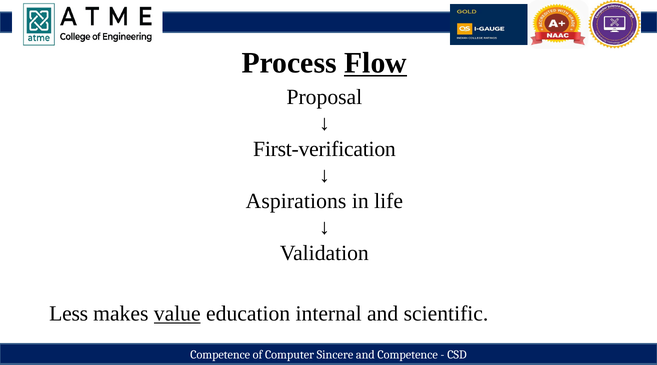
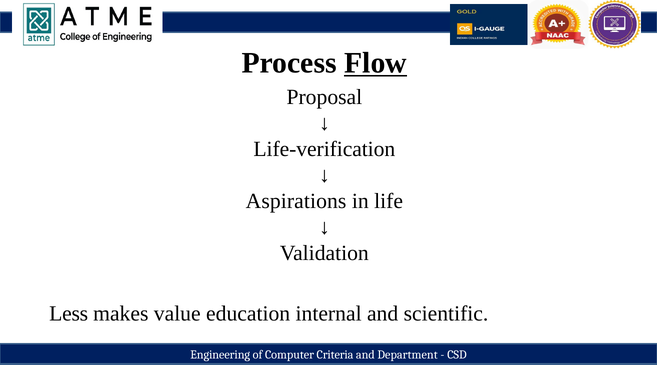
First-verification: First-verification -> Life-verification
value underline: present -> none
Competence at (220, 355): Competence -> Engineering
Sincere: Sincere -> Criteria
and Competence: Competence -> Department
